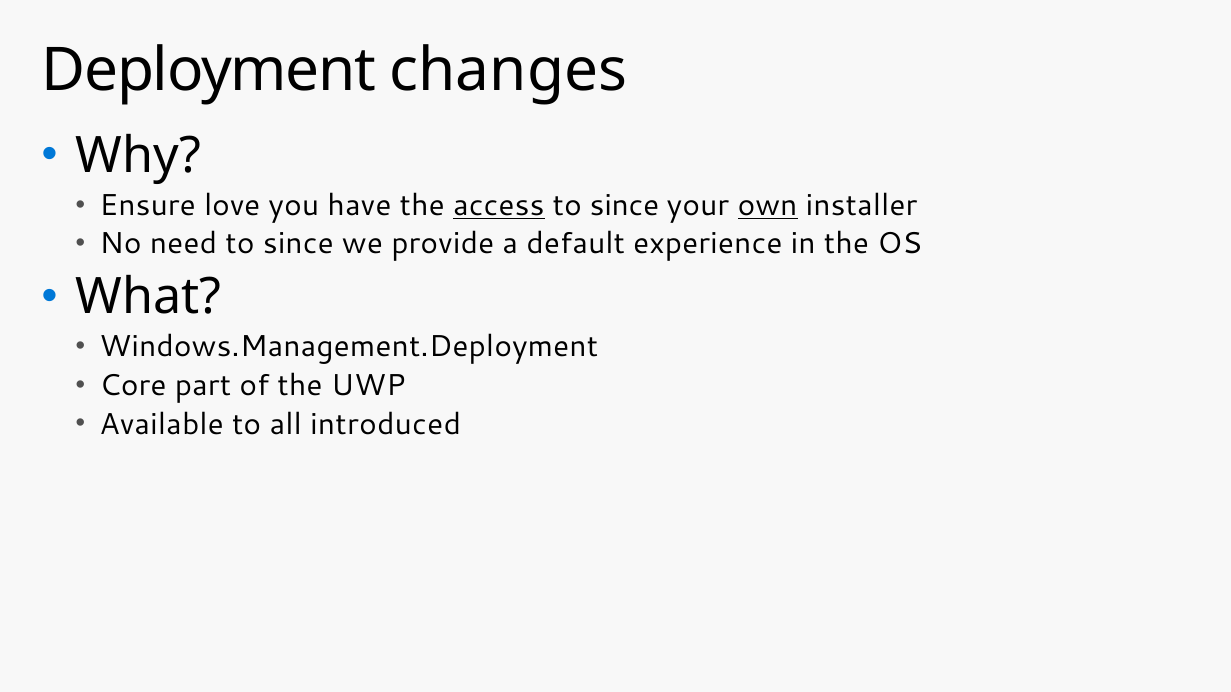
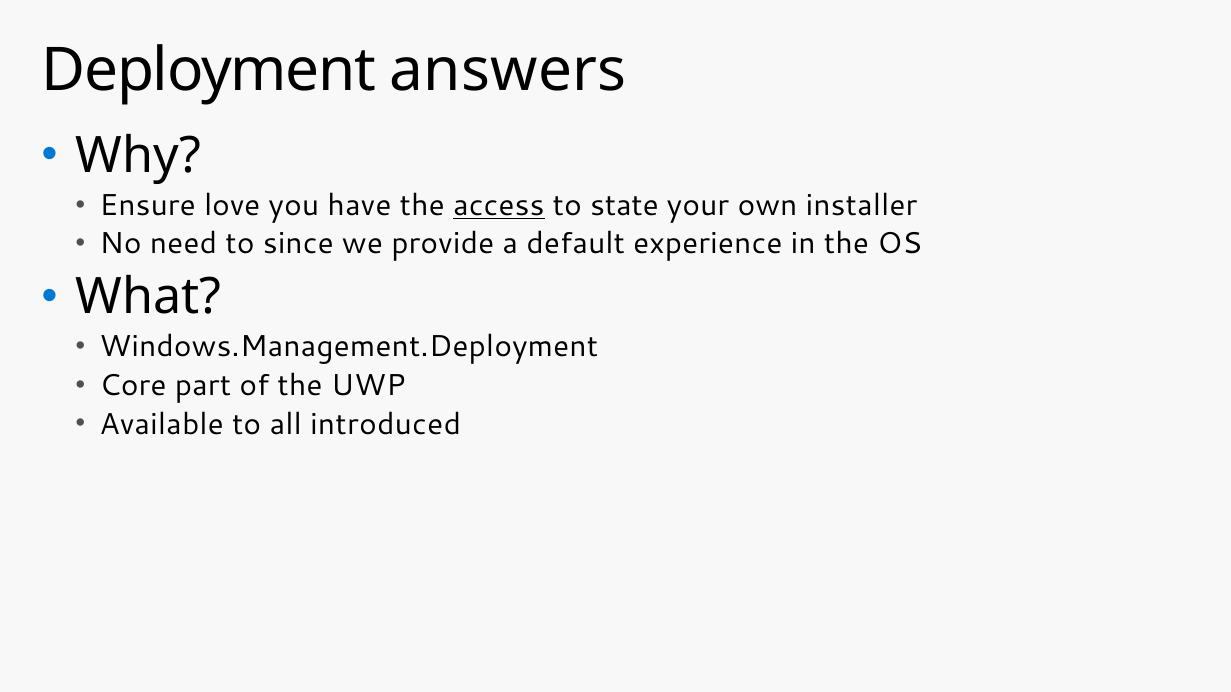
changes: changes -> answers
since at (625, 206): since -> state
own underline: present -> none
